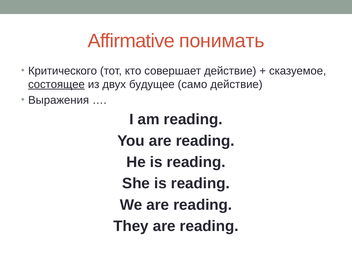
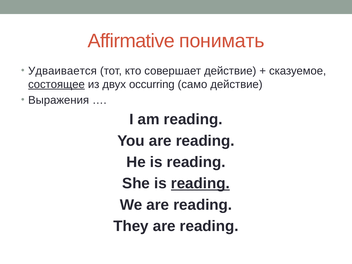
Критического: Критического -> Удваивается
будущее: будущее -> occurring
reading at (200, 183) underline: none -> present
